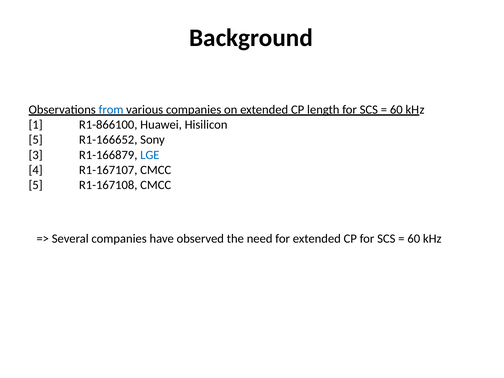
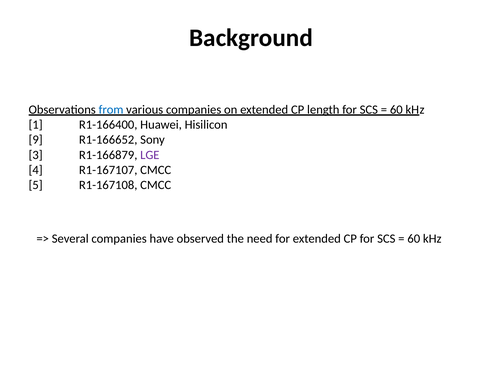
R1-866100: R1-866100 -> R1-166400
5 at (36, 140): 5 -> 9
LGE colour: blue -> purple
